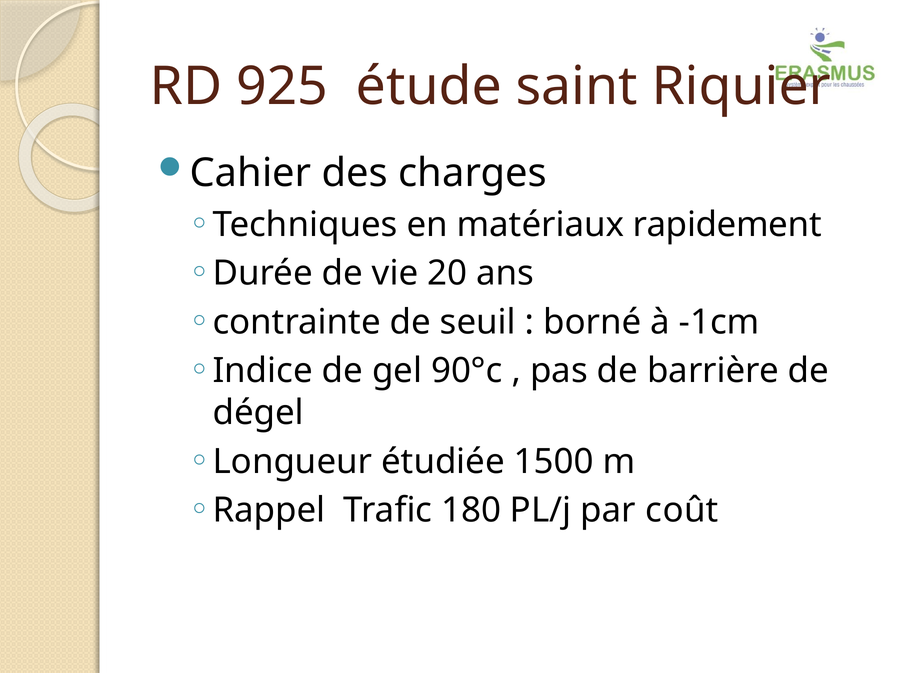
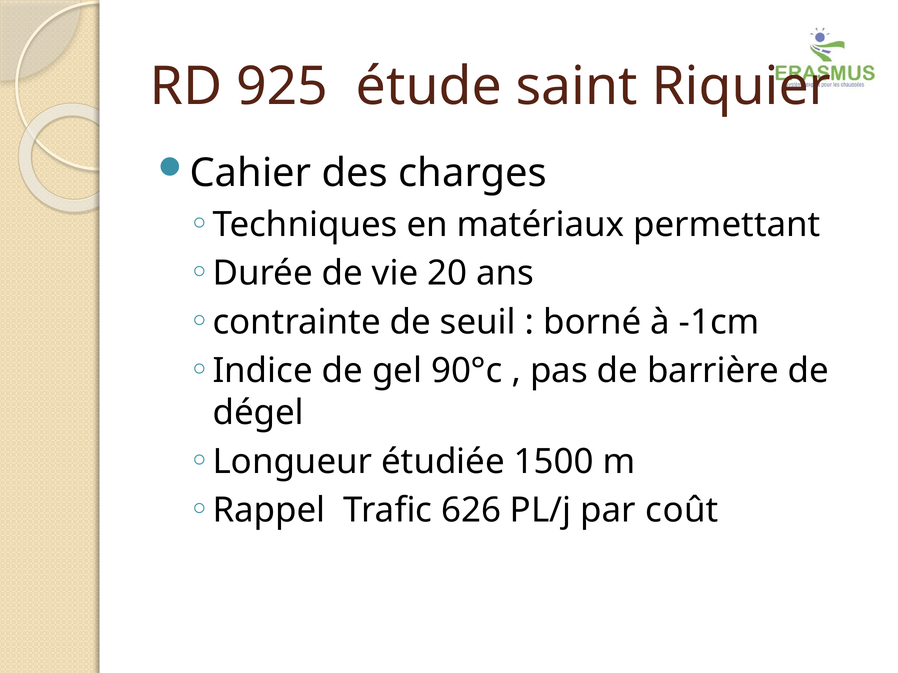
rapidement: rapidement -> permettant
180: 180 -> 626
